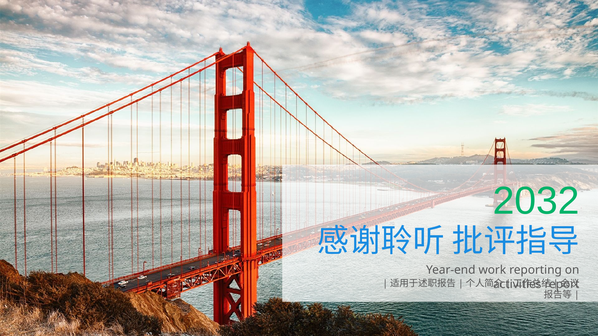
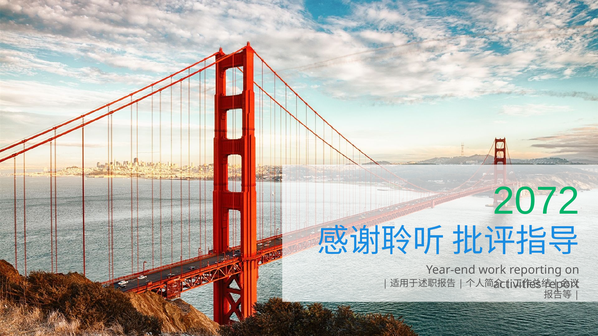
2032: 2032 -> 2072
